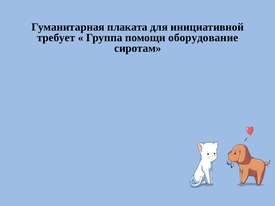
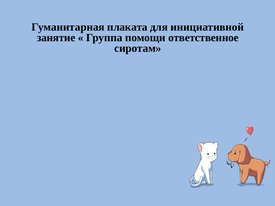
требует: требует -> занятие
оборудование: оборудование -> ответственное
